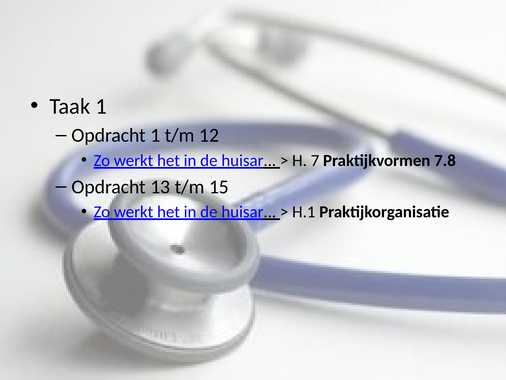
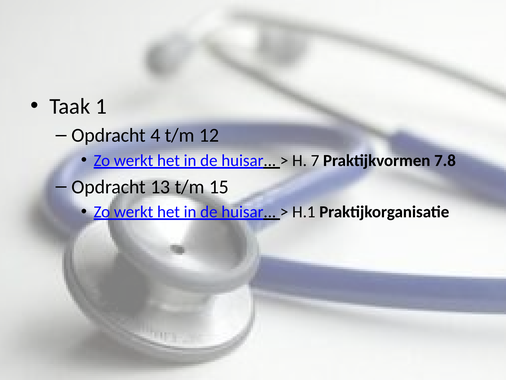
Opdracht 1: 1 -> 4
